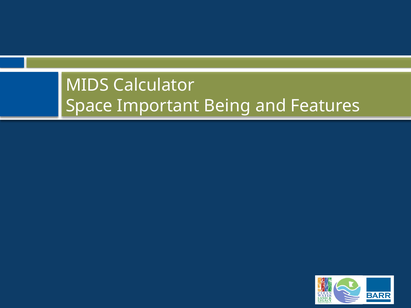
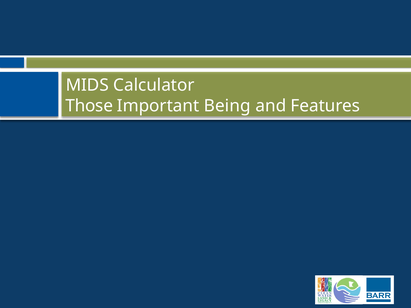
Space: Space -> Those
